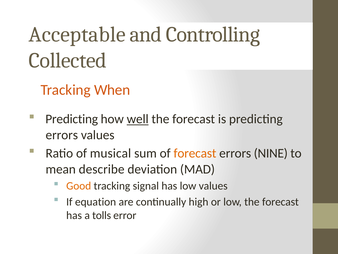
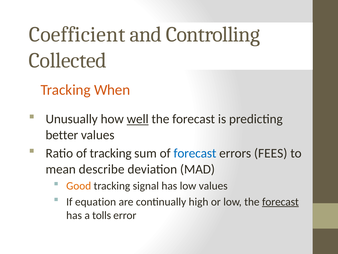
Acceptable: Acceptable -> Coefficient
Predicting at (72, 119): Predicting -> Unusually
errors at (62, 135): errors -> better
of musical: musical -> tracking
forecast at (195, 153) colour: orange -> blue
NINE: NINE -> FEES
forecast at (280, 201) underline: none -> present
